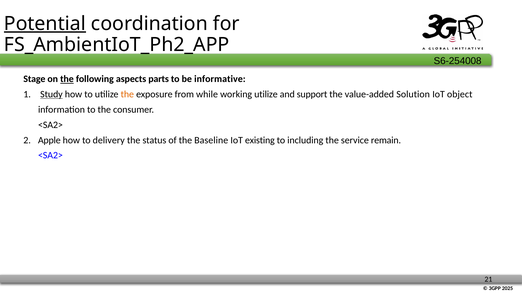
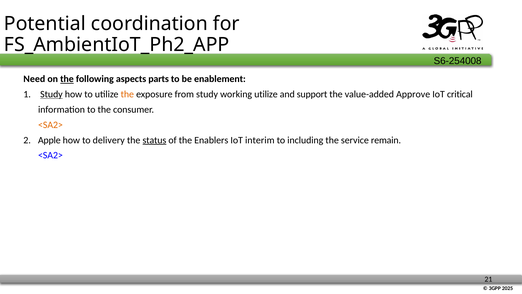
Potential underline: present -> none
Stage: Stage -> Need
informative: informative -> enablement
from while: while -> study
Solution: Solution -> Approve
object: object -> critical
<SA2> at (50, 125) colour: black -> orange
status underline: none -> present
Baseline: Baseline -> Enablers
existing: existing -> interim
